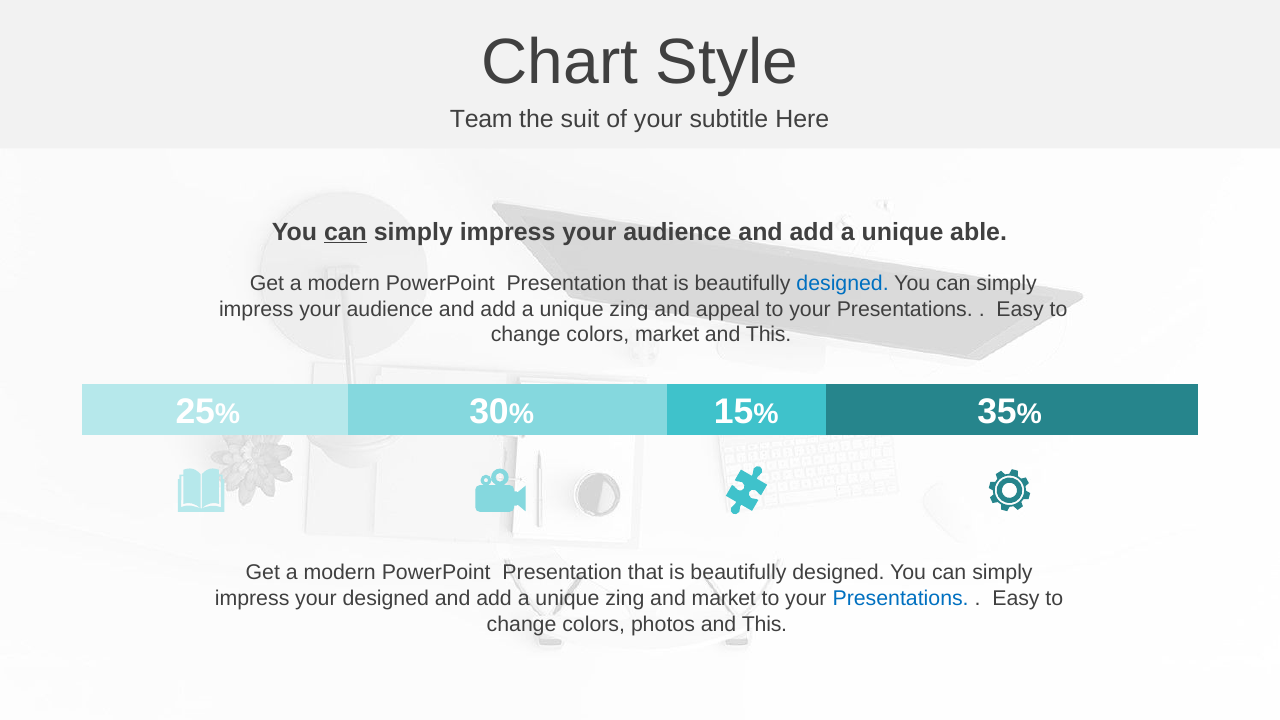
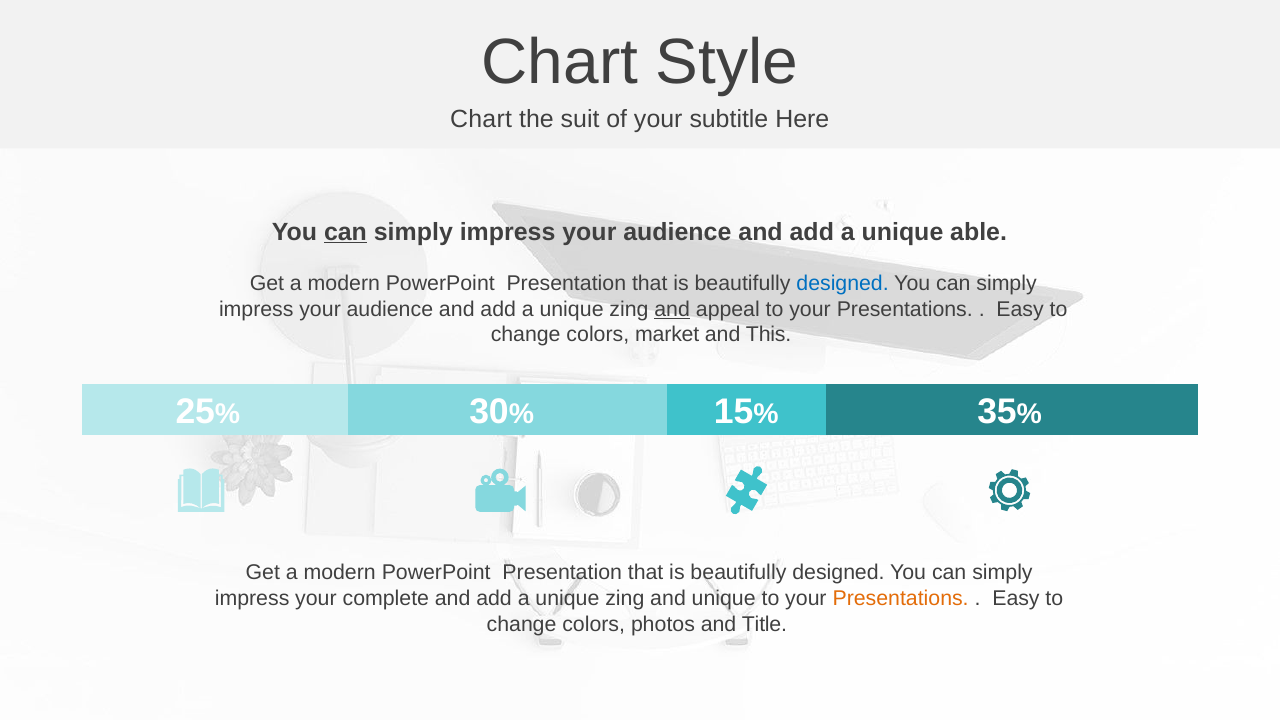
Team at (481, 120): Team -> Chart
and at (672, 309) underline: none -> present
your designed: designed -> complete
and market: market -> unique
Presentations at (901, 598) colour: blue -> orange
photos and This: This -> Title
